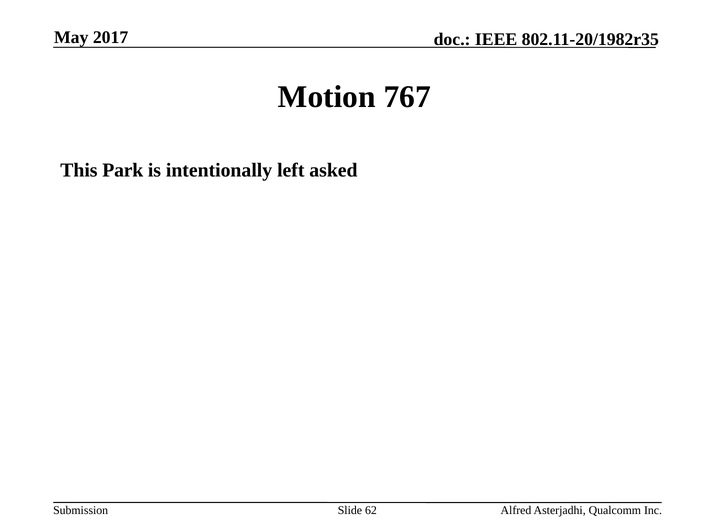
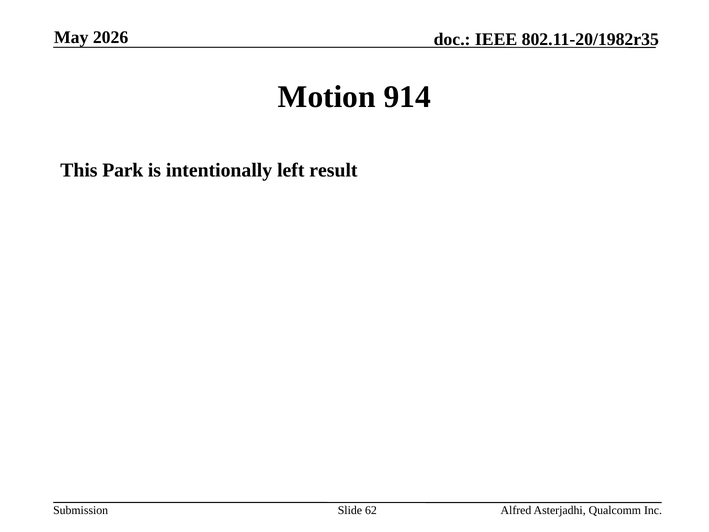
2017: 2017 -> 2026
767: 767 -> 914
asked: asked -> result
